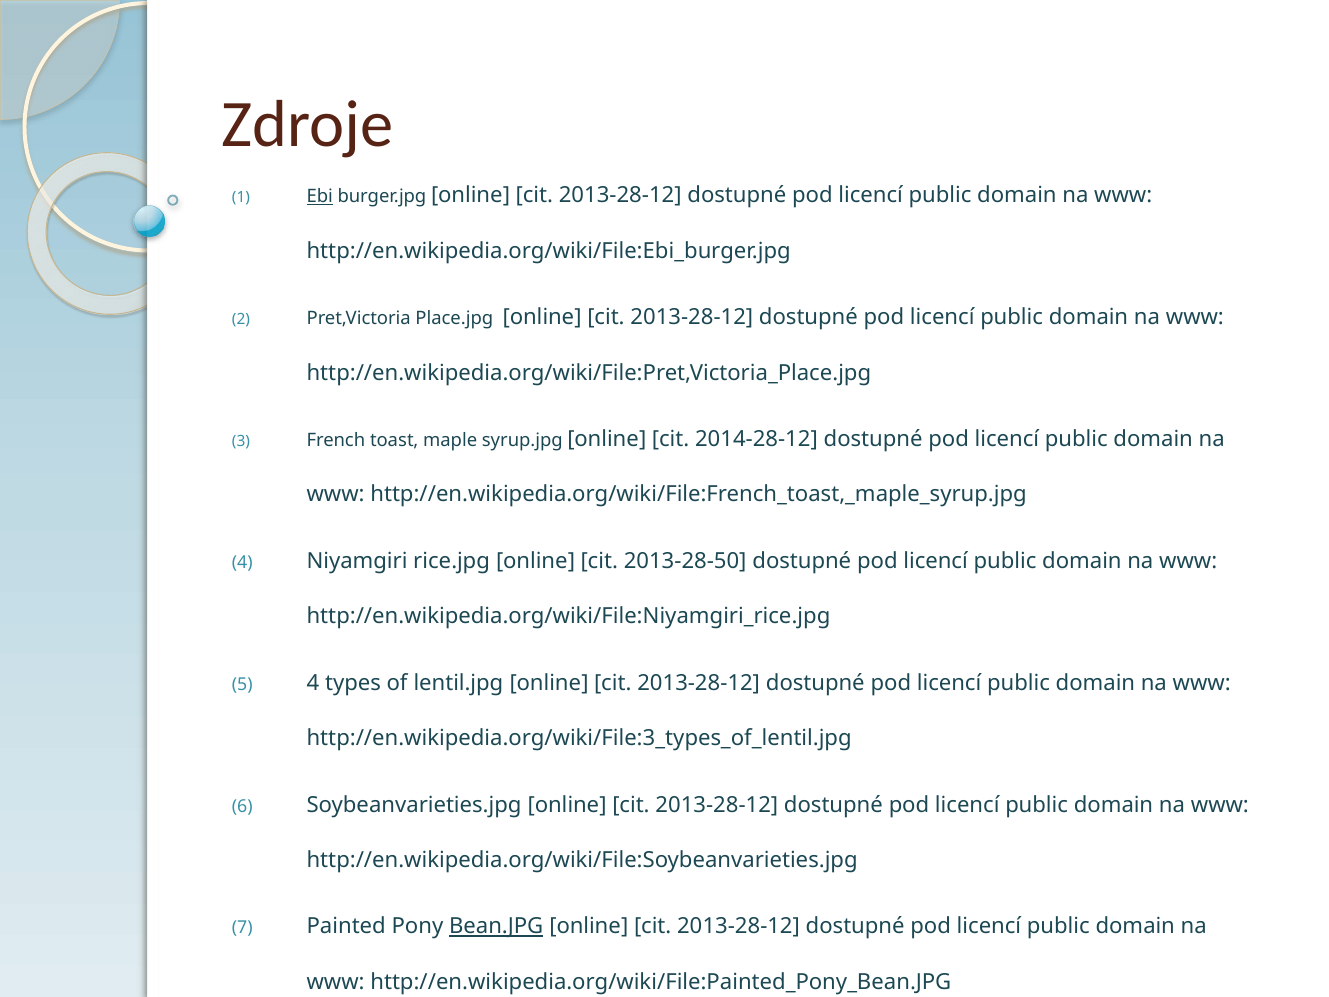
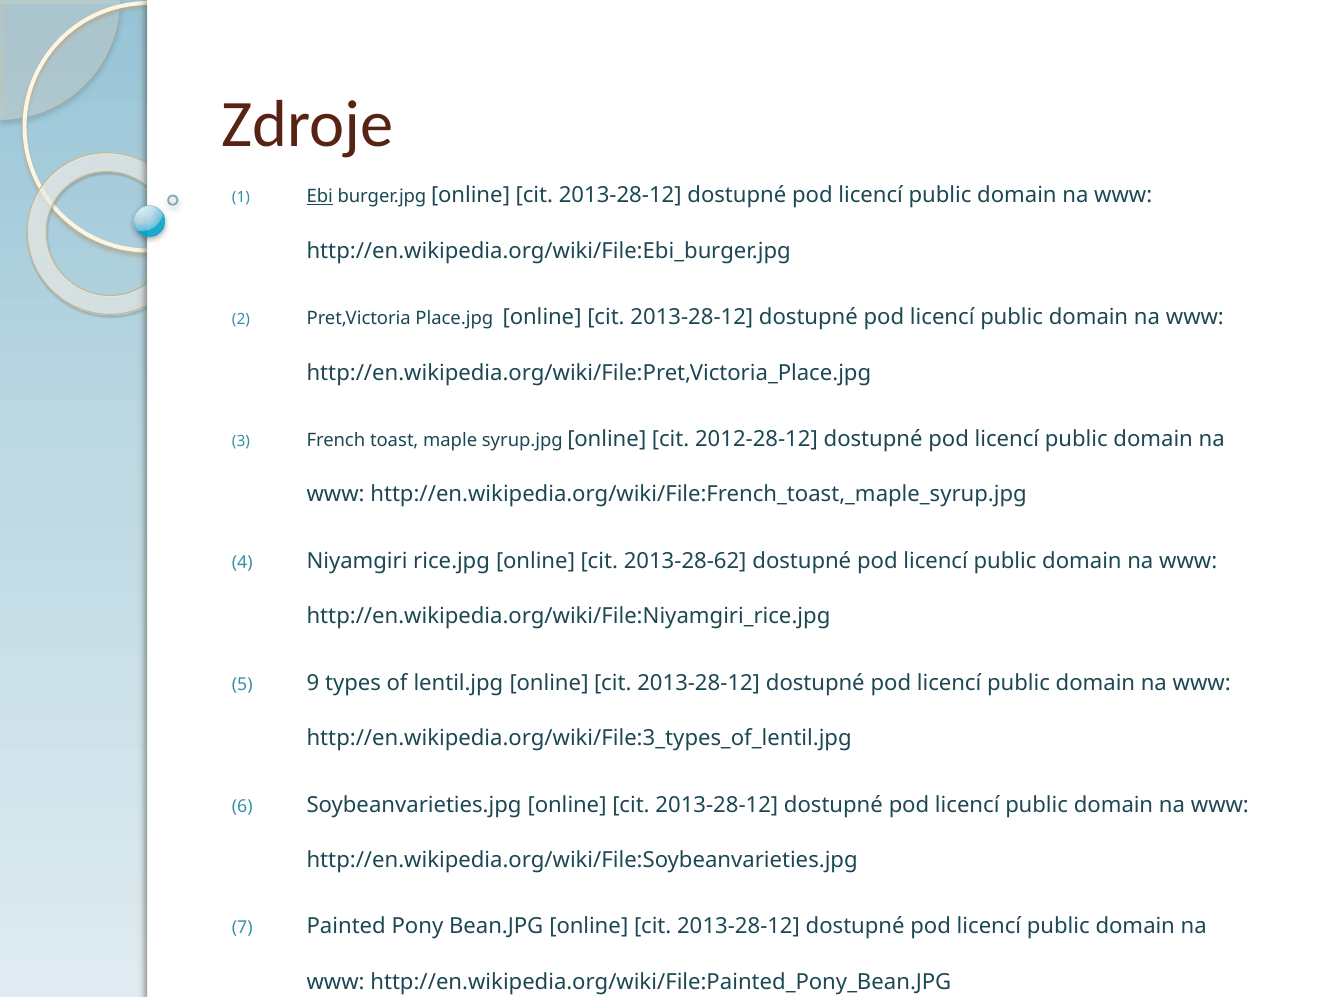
2014-28-12: 2014-28-12 -> 2012-28-12
2013-28-50: 2013-28-50 -> 2013-28-62
4 at (313, 683): 4 -> 9
Bean.JPG underline: present -> none
